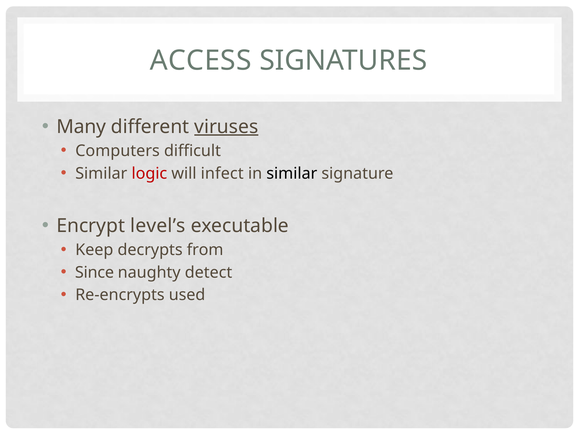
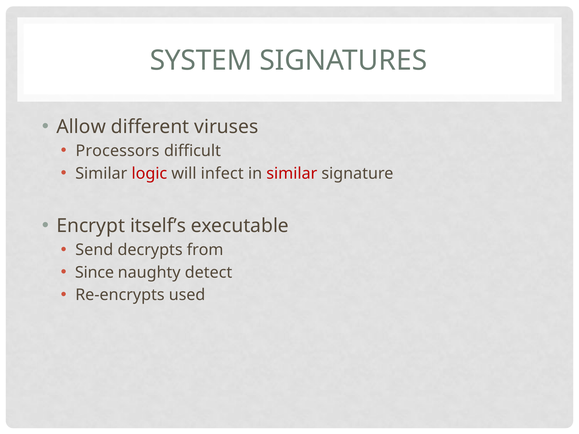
ACCESS: ACCESS -> SYSTEM
Many: Many -> Allow
viruses underline: present -> none
Computers: Computers -> Processors
similar at (292, 174) colour: black -> red
level’s: level’s -> itself’s
Keep: Keep -> Send
